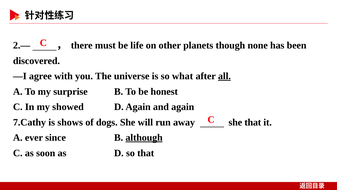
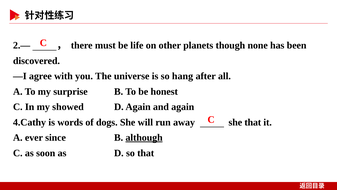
what: what -> hang
all underline: present -> none
7.Cathy: 7.Cathy -> 4.Cathy
shows: shows -> words
